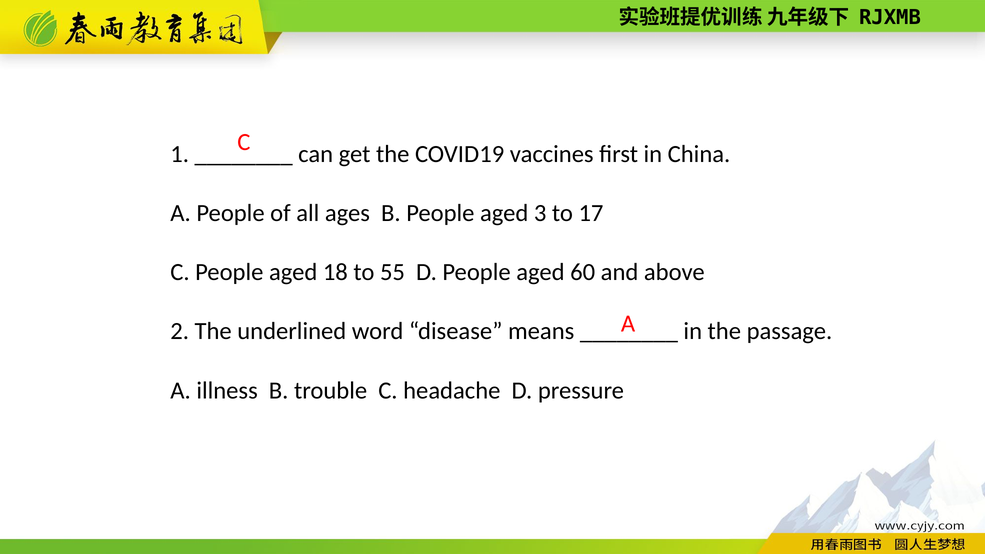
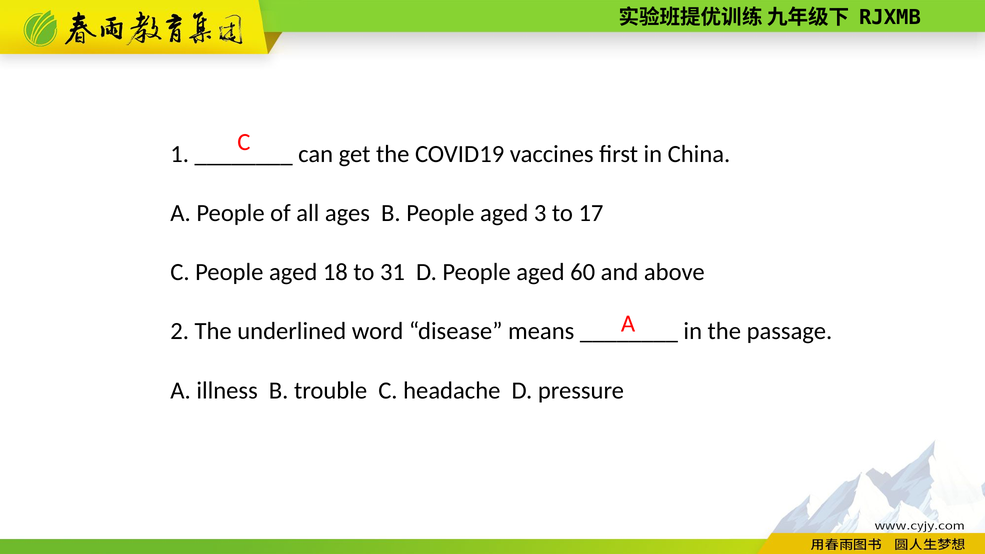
55: 55 -> 31
